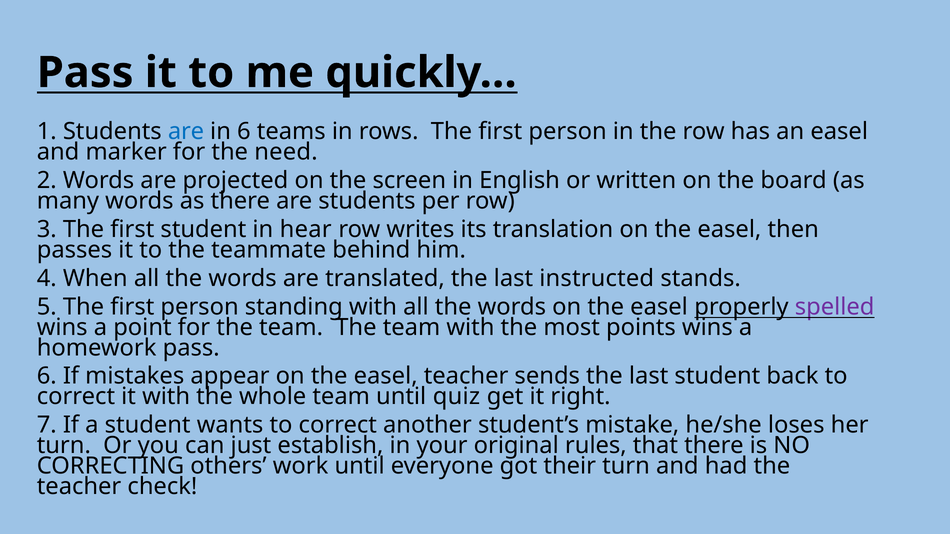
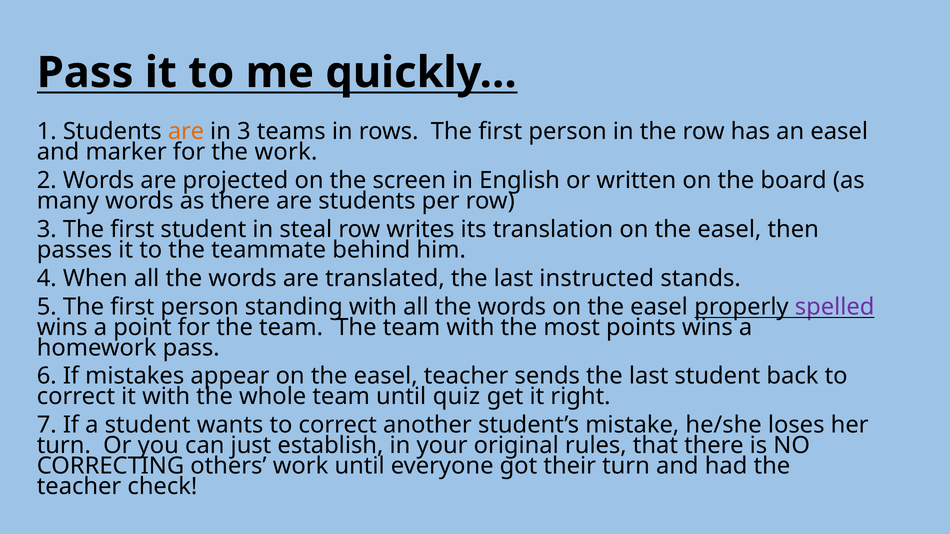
are at (186, 132) colour: blue -> orange
in 6: 6 -> 3
the need: need -> work
hear: hear -> steal
